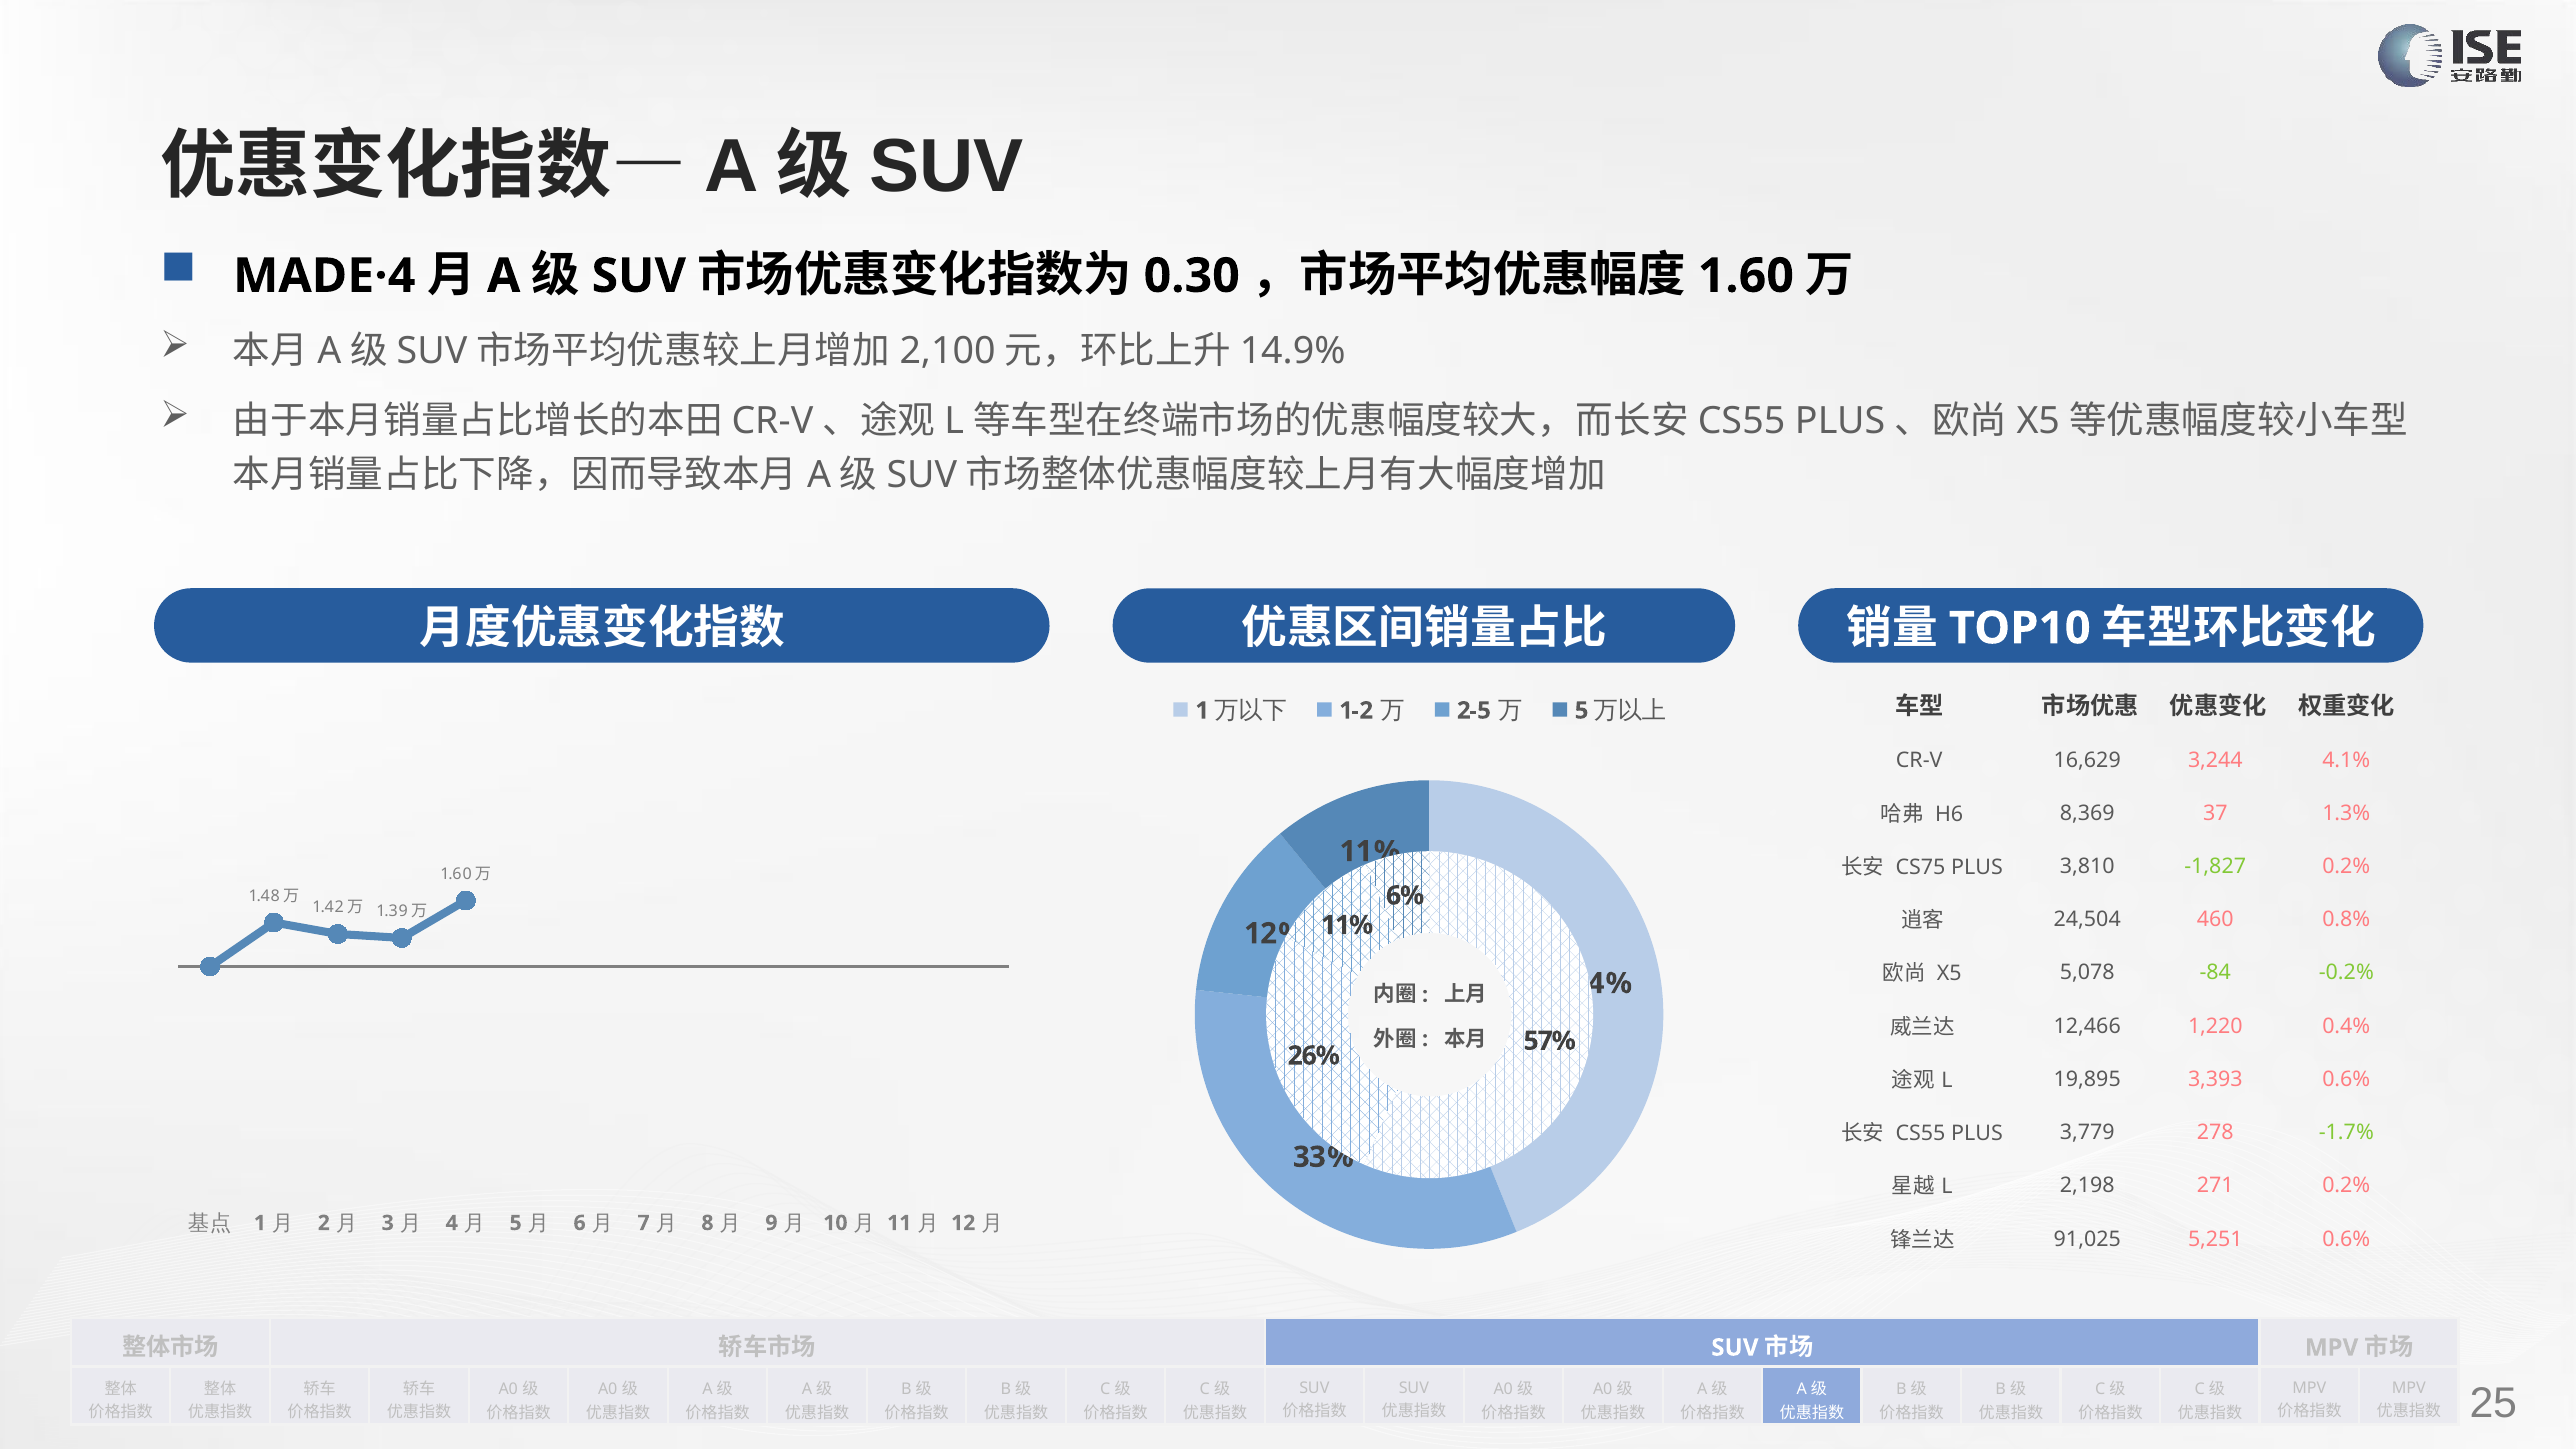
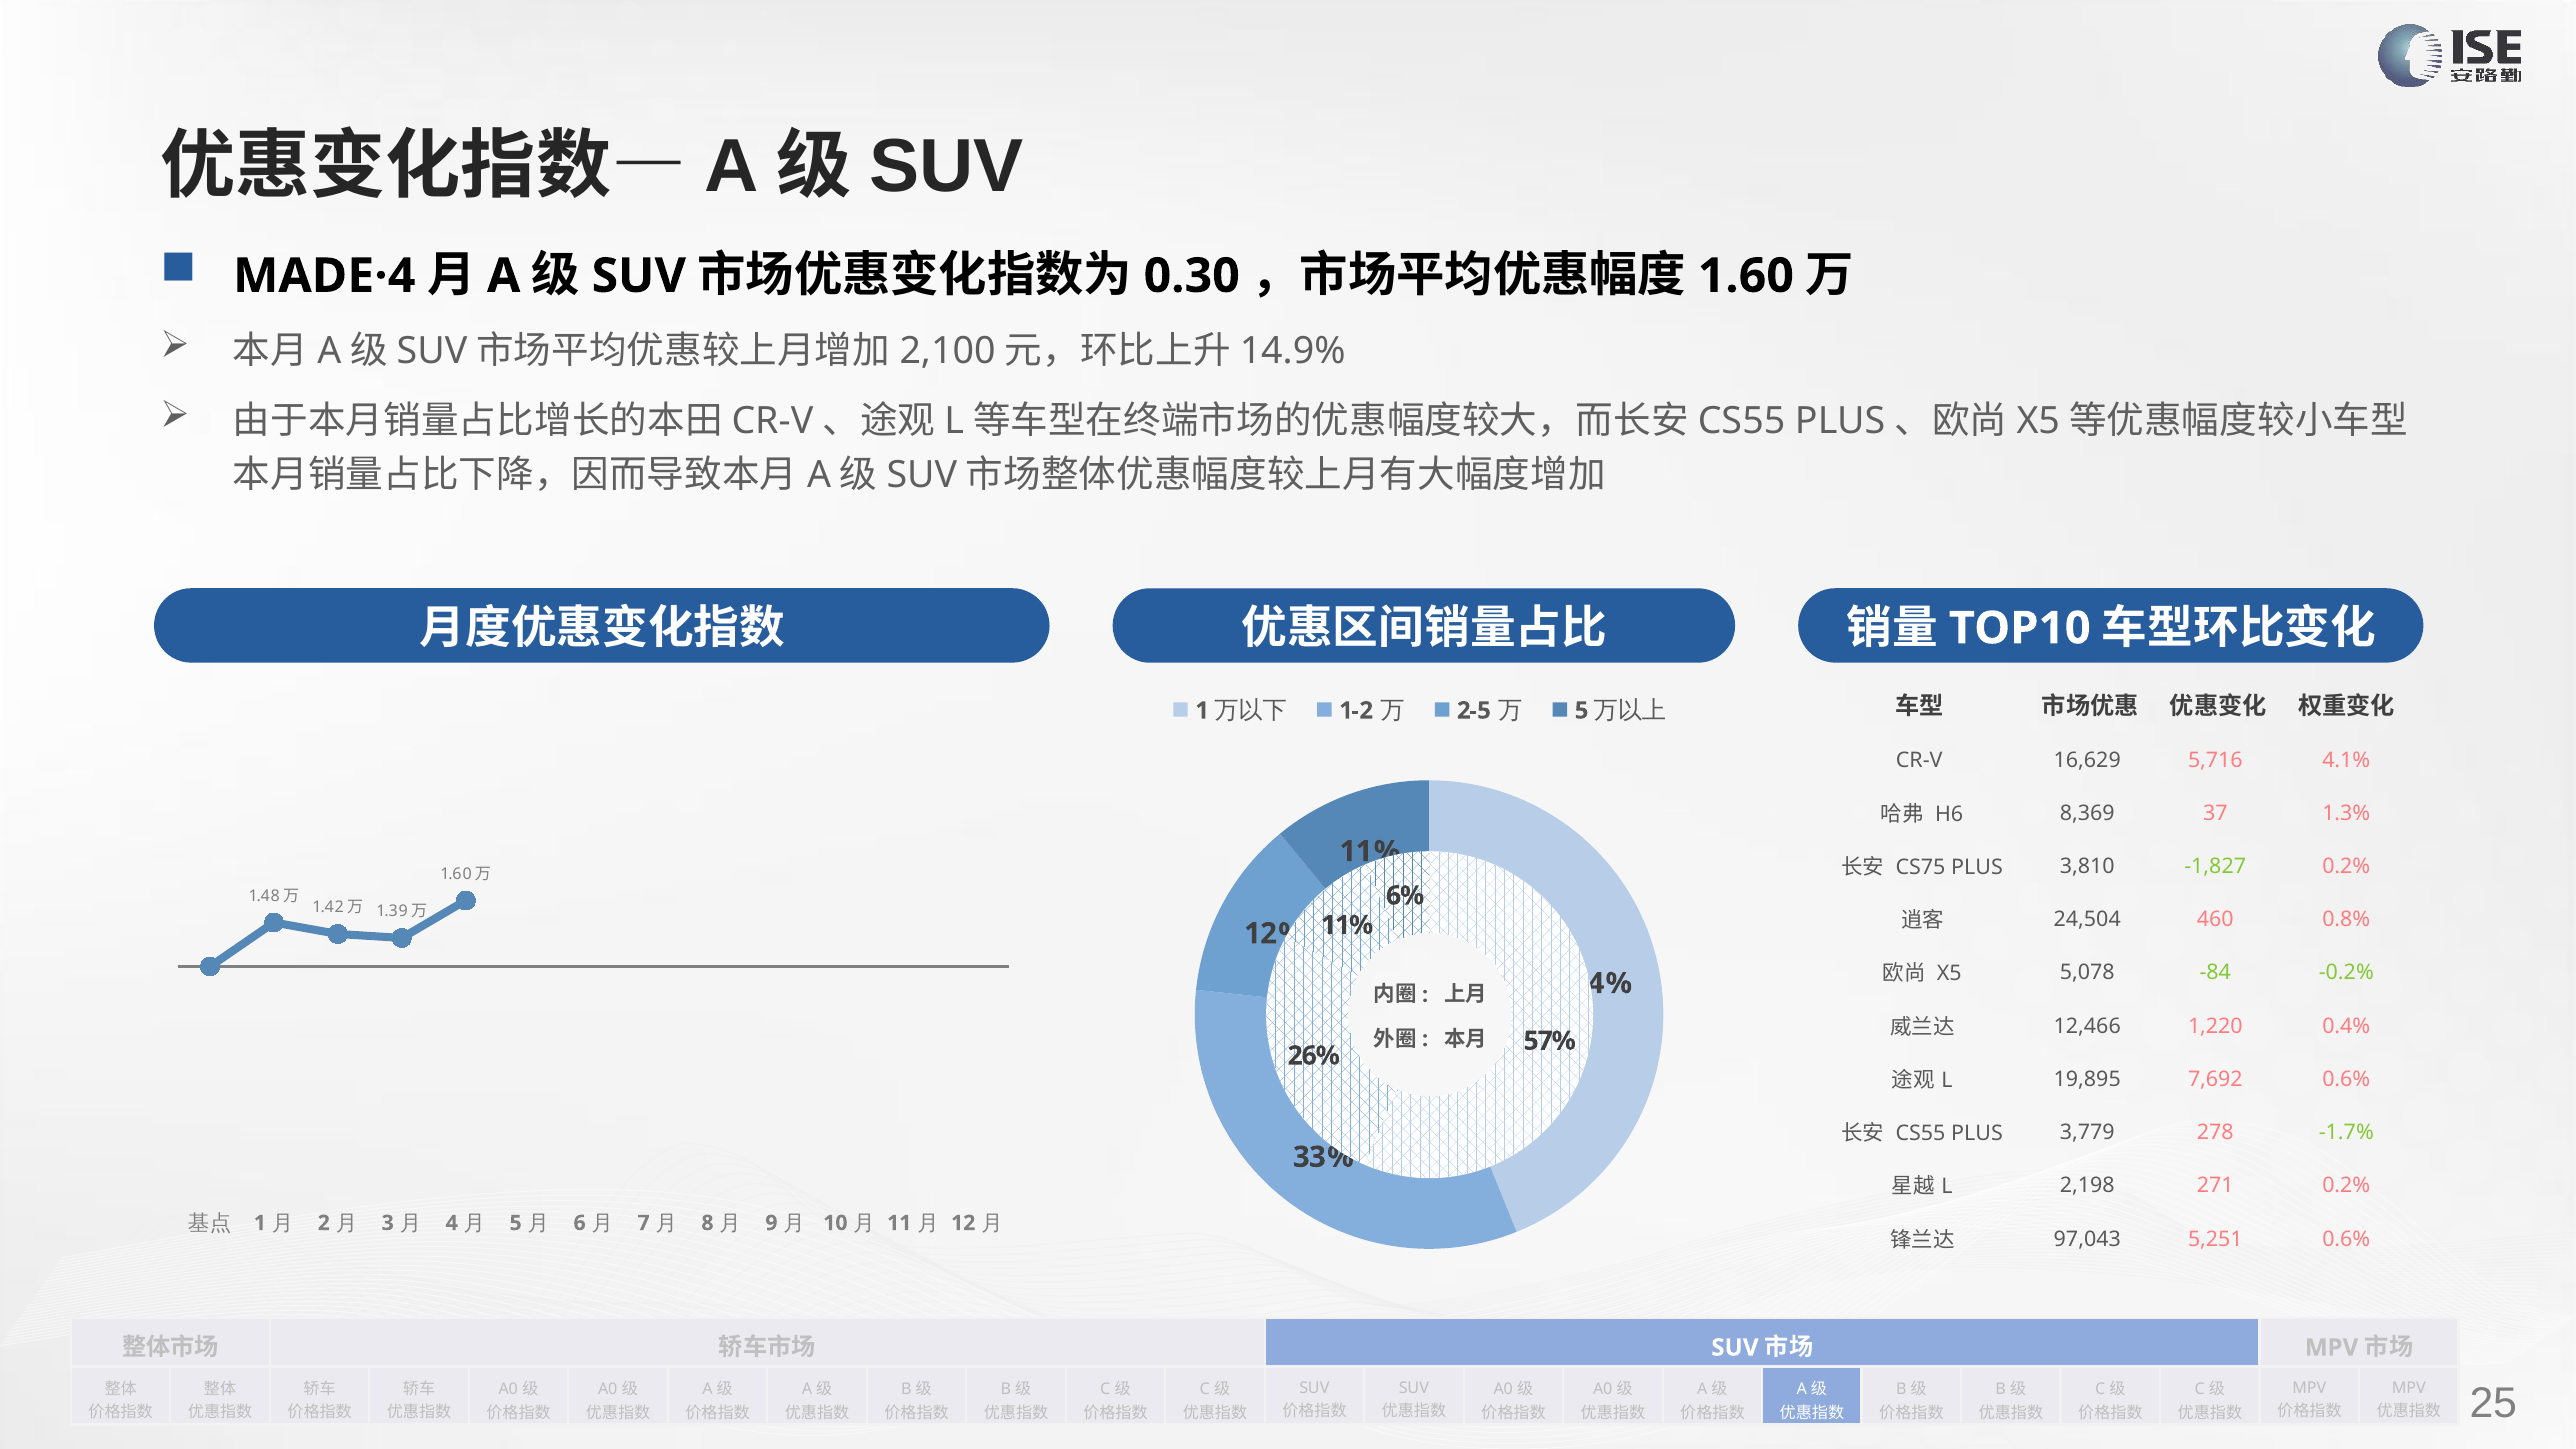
3,244: 3,244 -> 5,716
3,393: 3,393 -> 7,692
91,025: 91,025 -> 97,043
